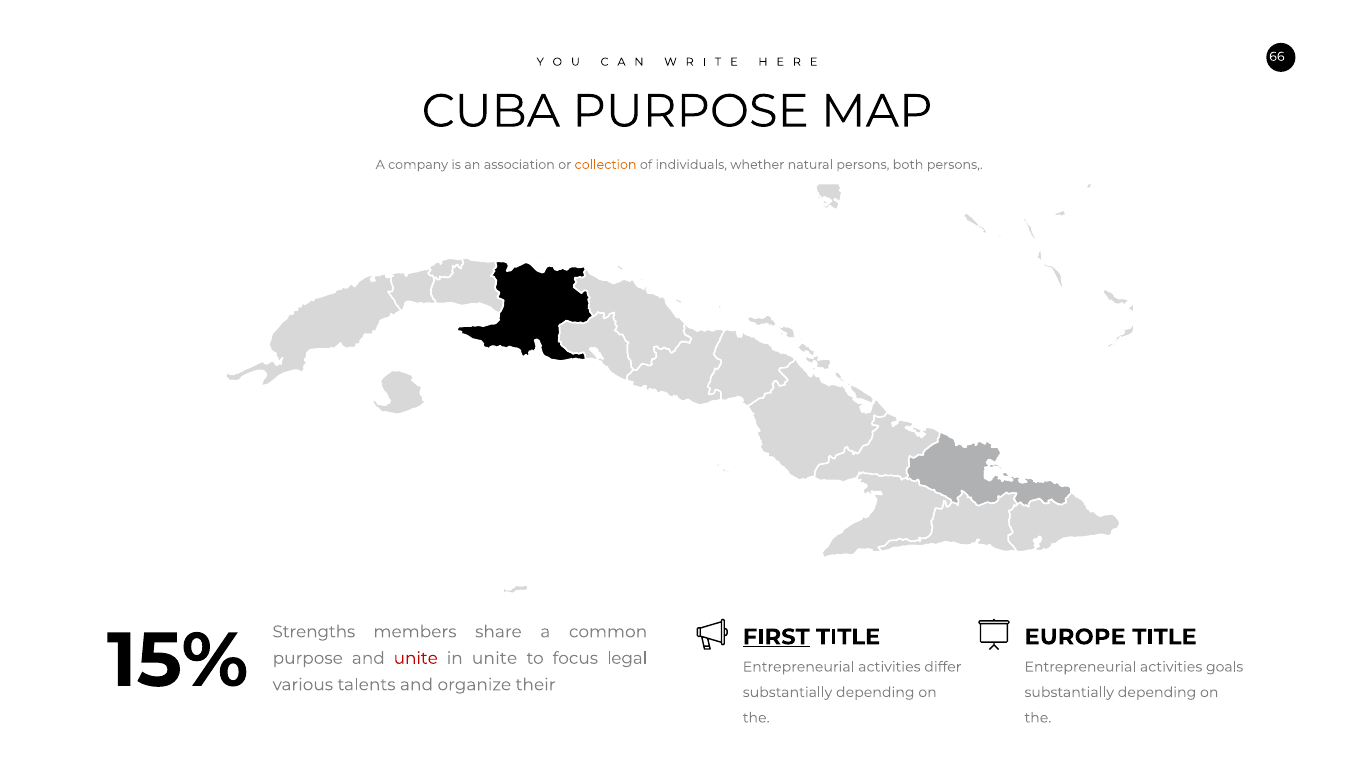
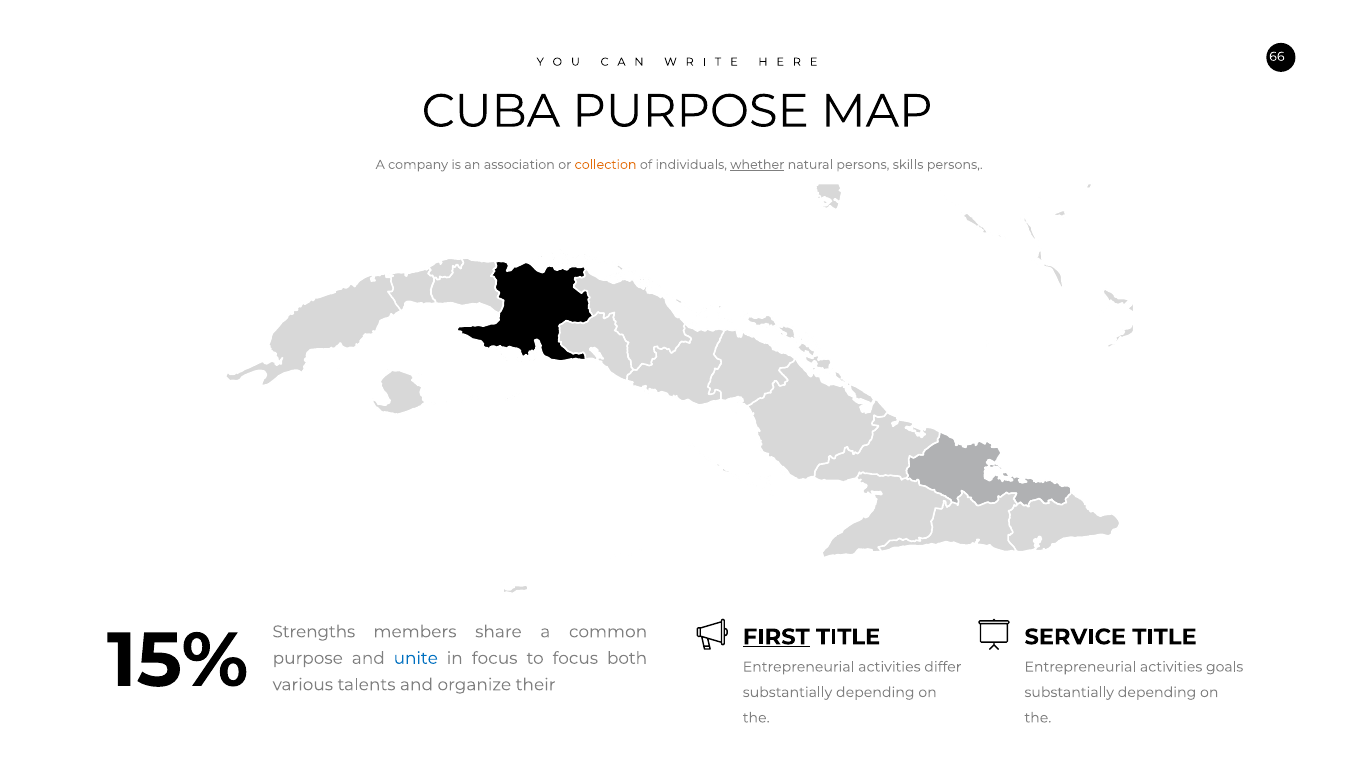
whether underline: none -> present
both: both -> skills
EUROPE: EUROPE -> SERVICE
unite at (416, 658) colour: red -> blue
in unite: unite -> focus
legal: legal -> both
